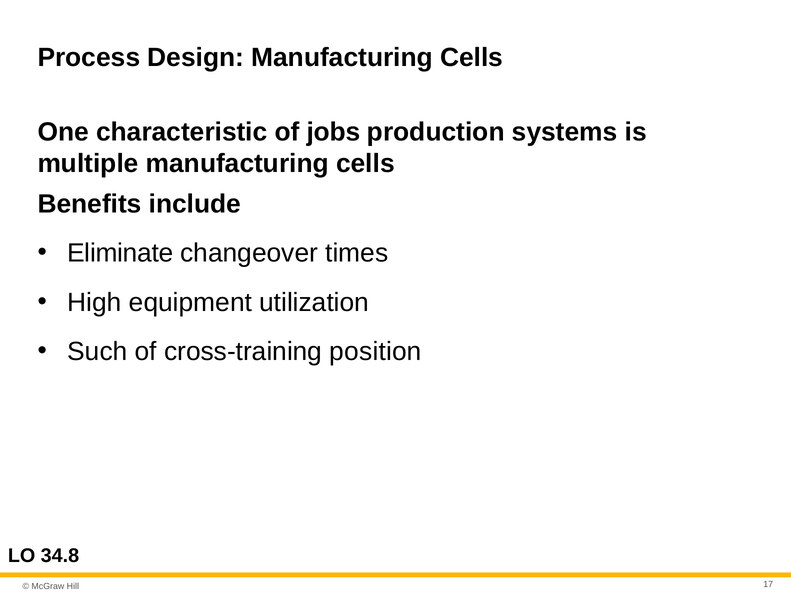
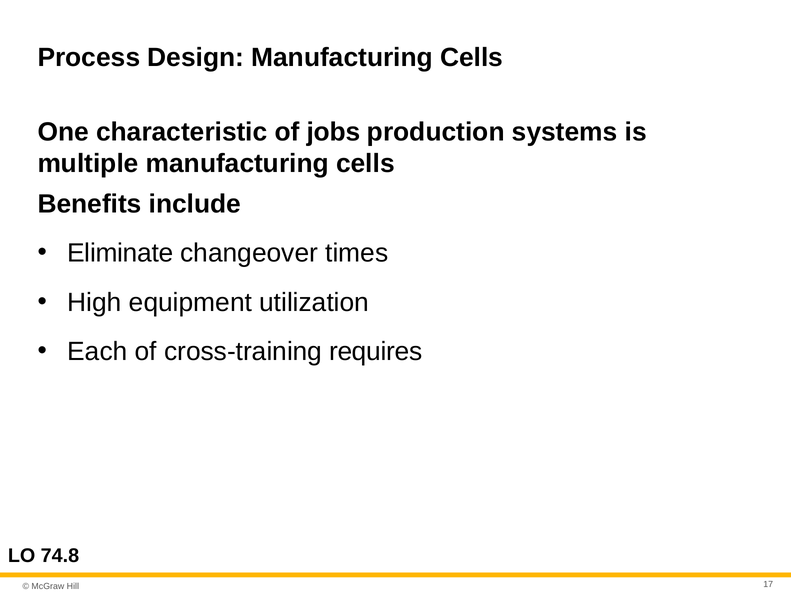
Such: Such -> Each
position: position -> requires
34.8: 34.8 -> 74.8
